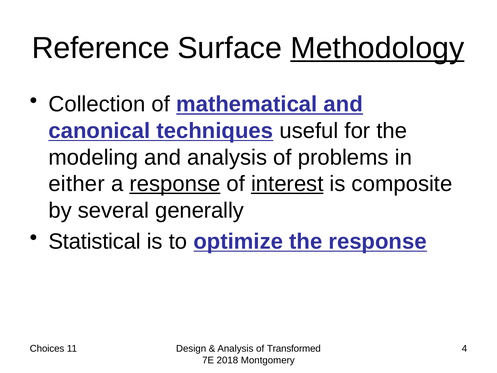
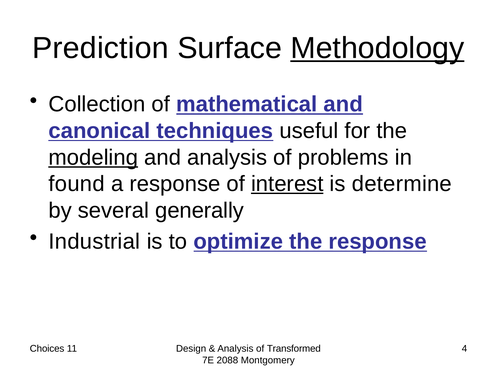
Reference: Reference -> Prediction
modeling underline: none -> present
either: either -> found
response at (175, 184) underline: present -> none
composite: composite -> determine
Statistical: Statistical -> Industrial
2018: 2018 -> 2088
